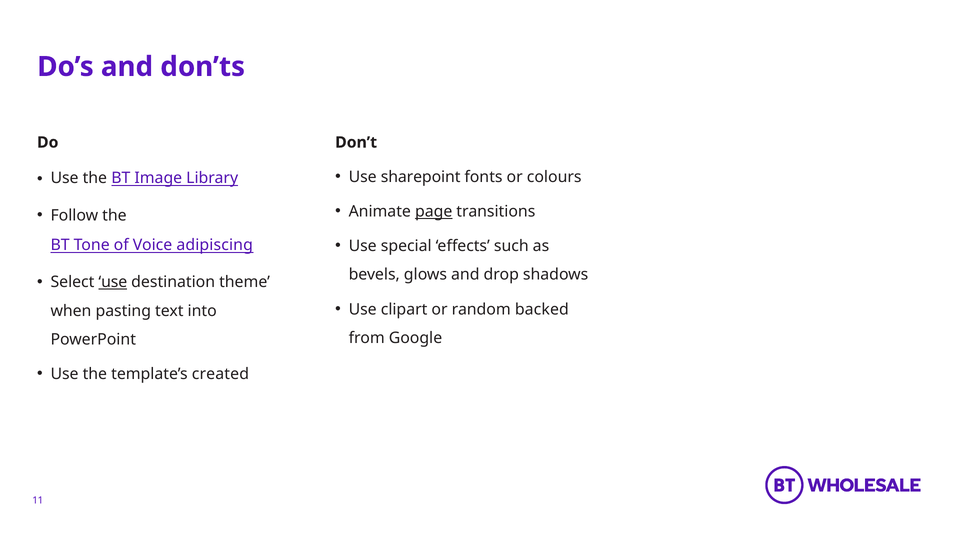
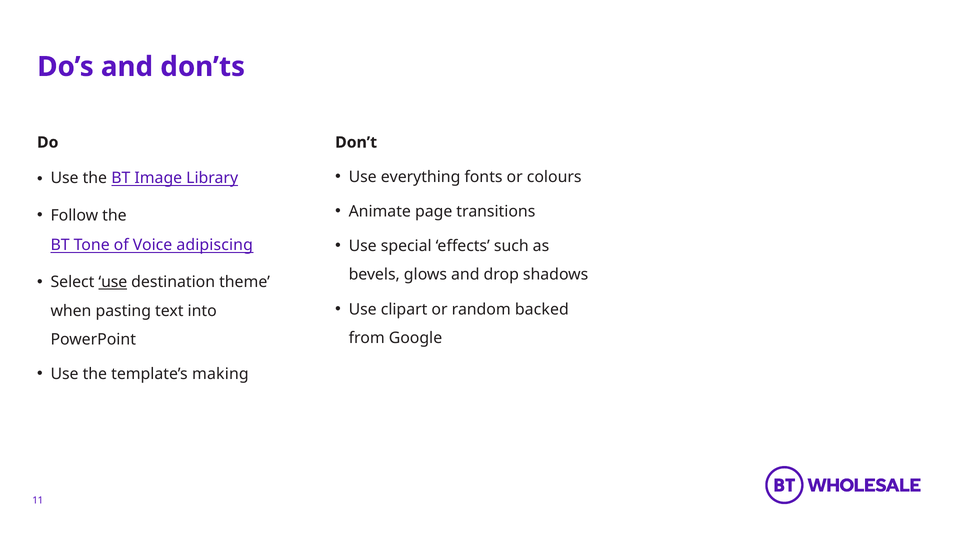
sharepoint: sharepoint -> everything
page underline: present -> none
created: created -> making
